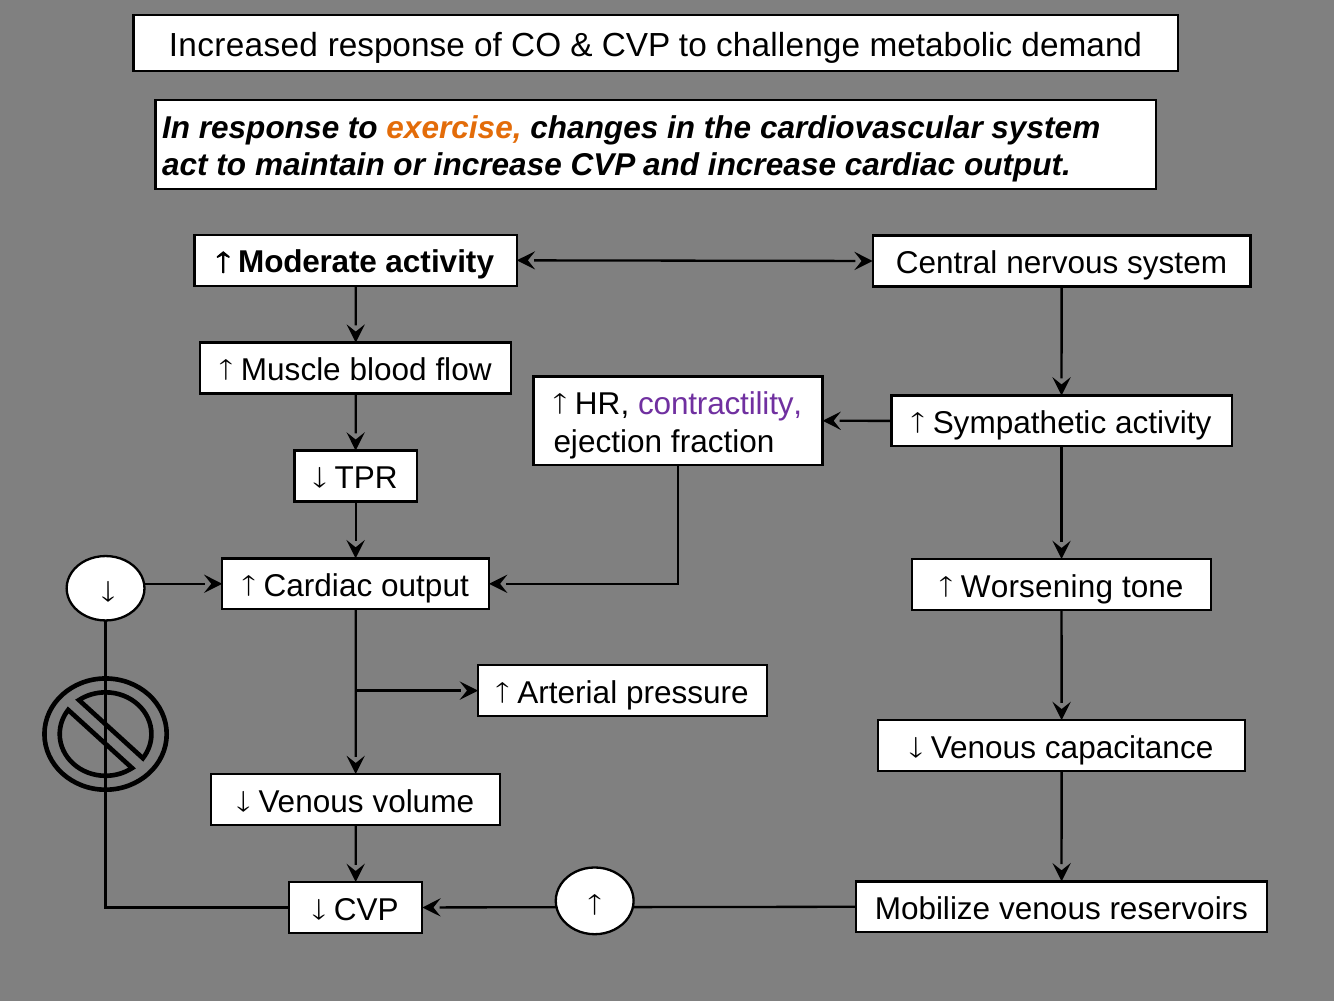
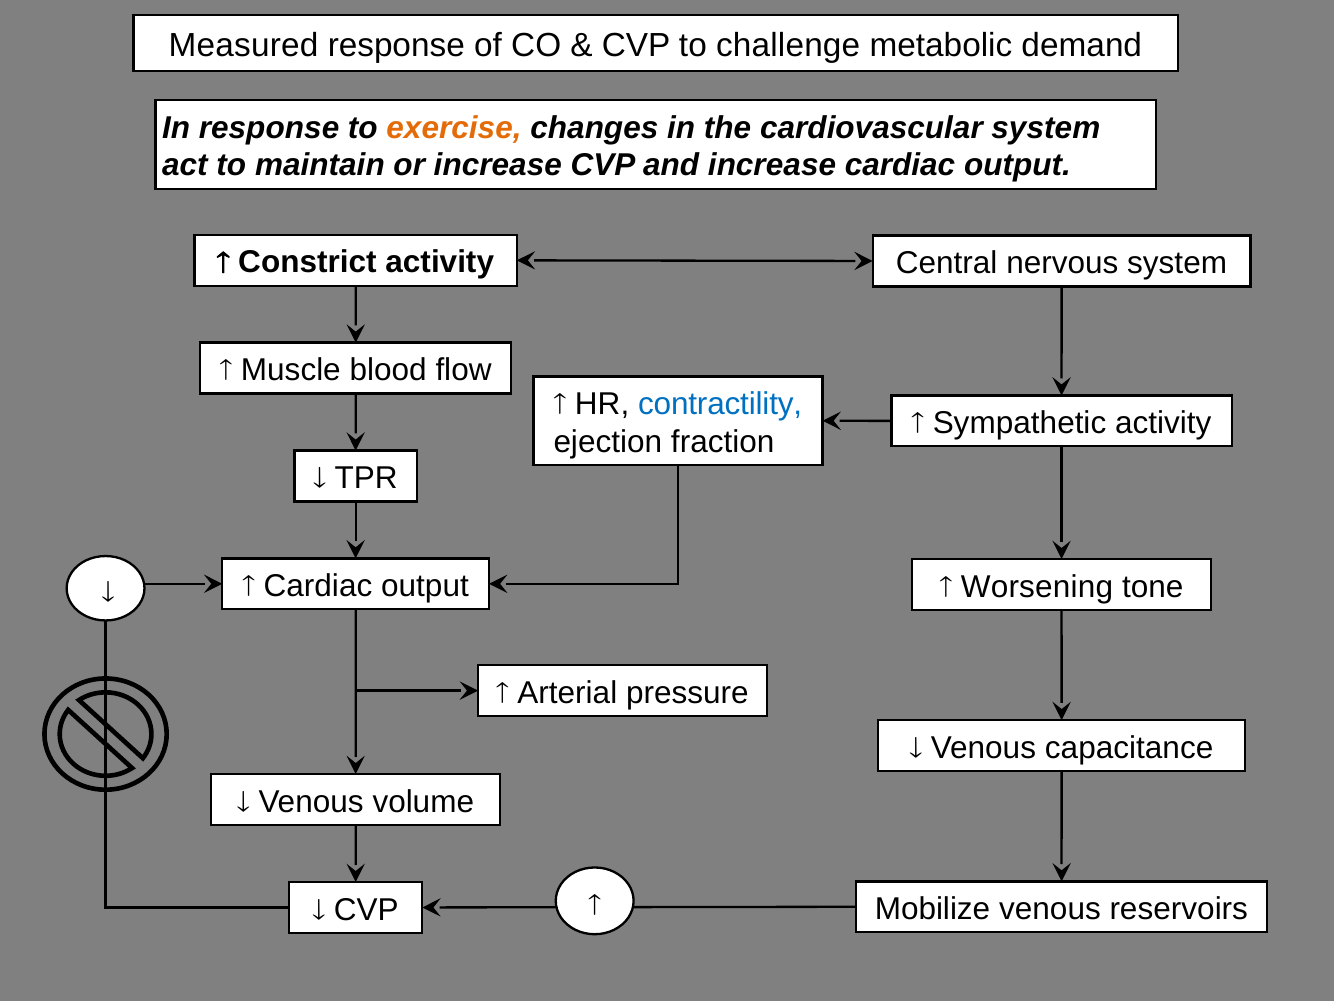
Increased: Increased -> Measured
Moderate: Moderate -> Constrict
contractility colour: purple -> blue
